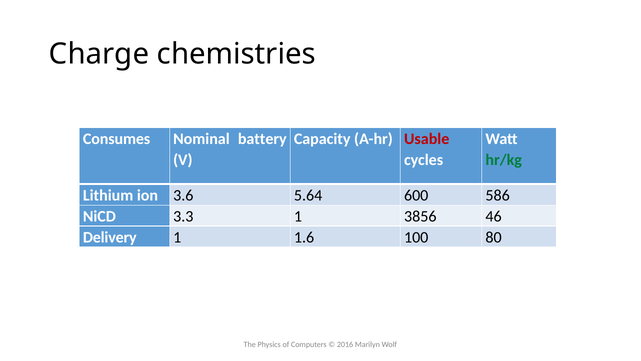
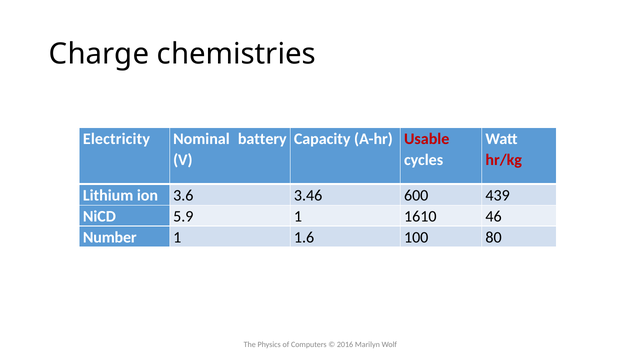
Consumes: Consumes -> Electricity
hr/kg colour: green -> red
5.64: 5.64 -> 3.46
586: 586 -> 439
3.3: 3.3 -> 5.9
3856: 3856 -> 1610
Delivery: Delivery -> Number
